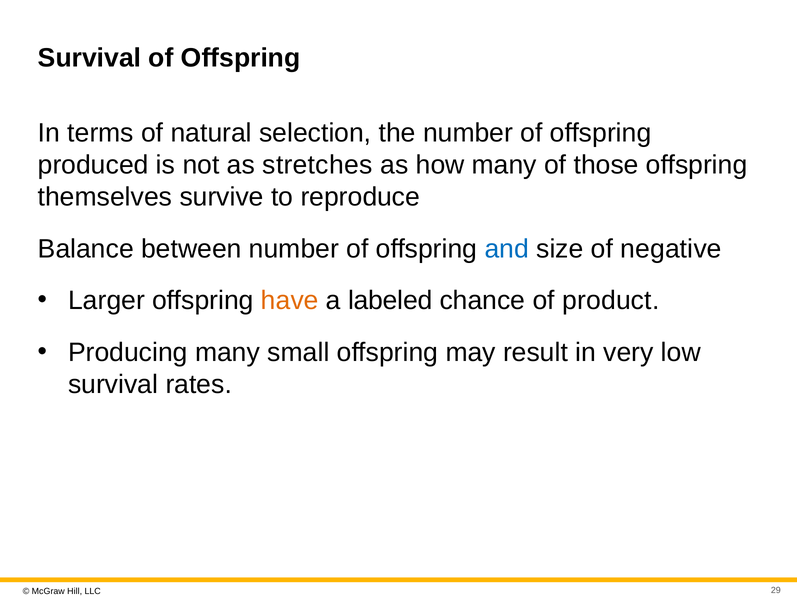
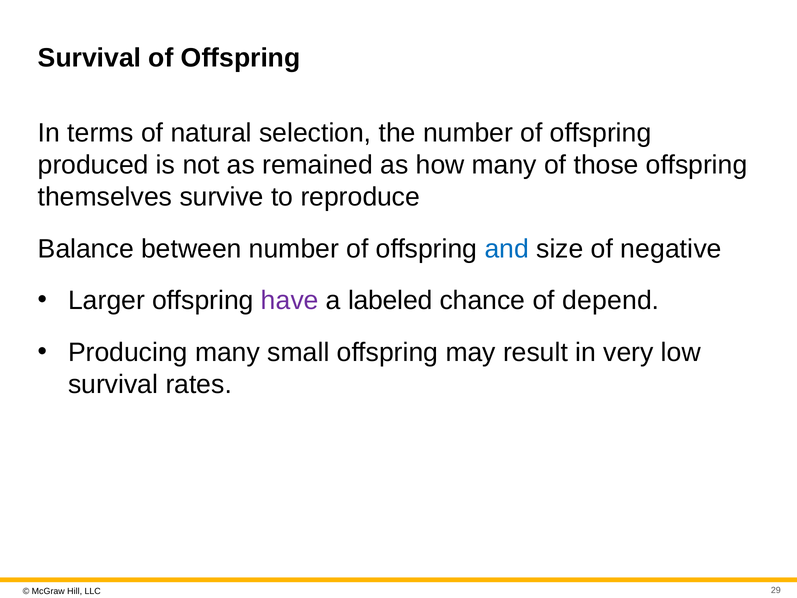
stretches: stretches -> remained
have colour: orange -> purple
product: product -> depend
